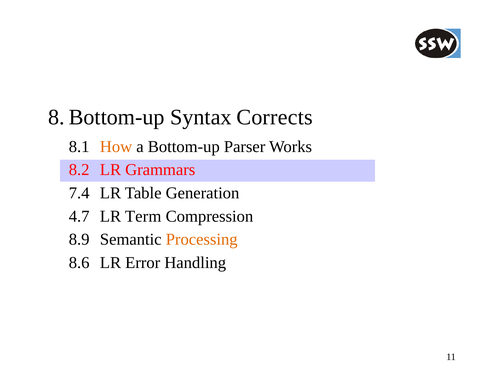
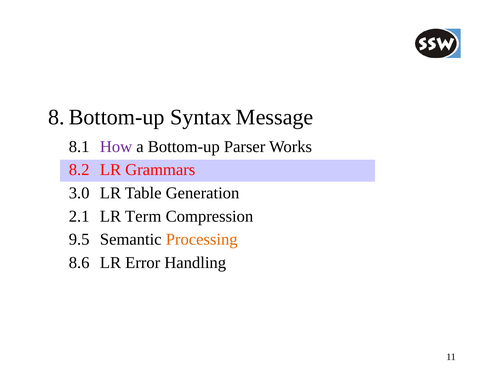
Corrects: Corrects -> Message
How colour: orange -> purple
7.4: 7.4 -> 3.0
4.7: 4.7 -> 2.1
8.9: 8.9 -> 9.5
